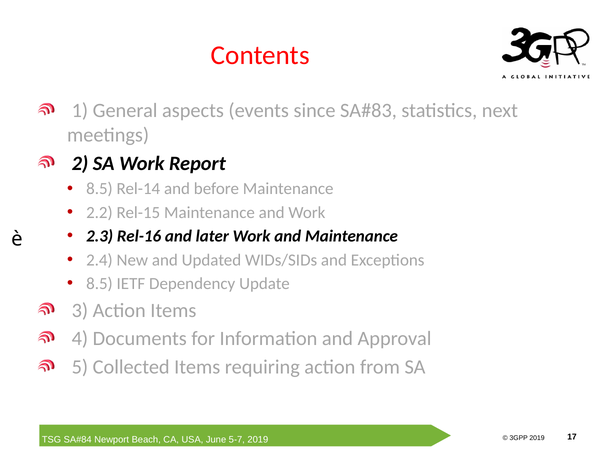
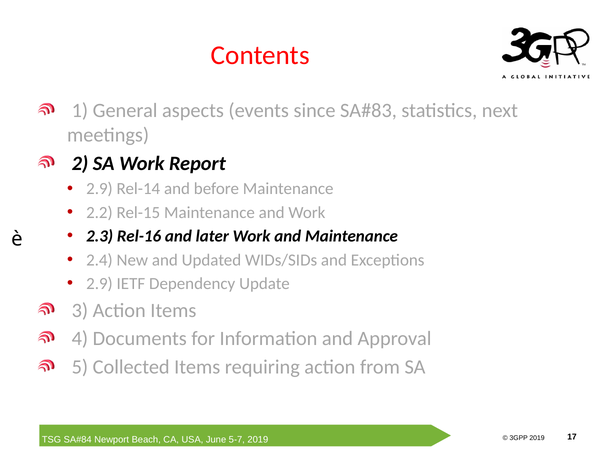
8.5 at (99, 189): 8.5 -> 2.9
8.5 at (99, 284): 8.5 -> 2.9
